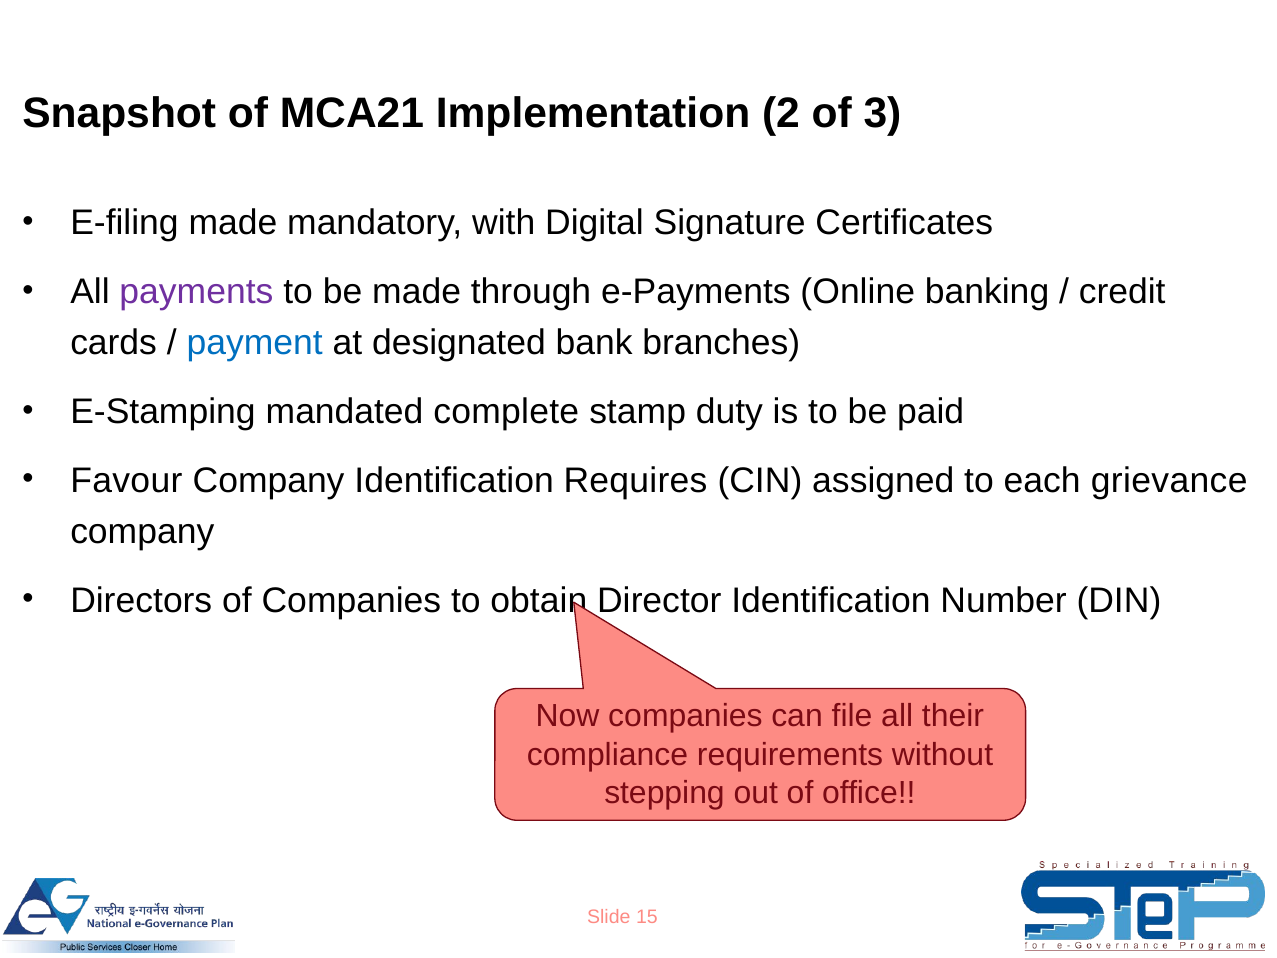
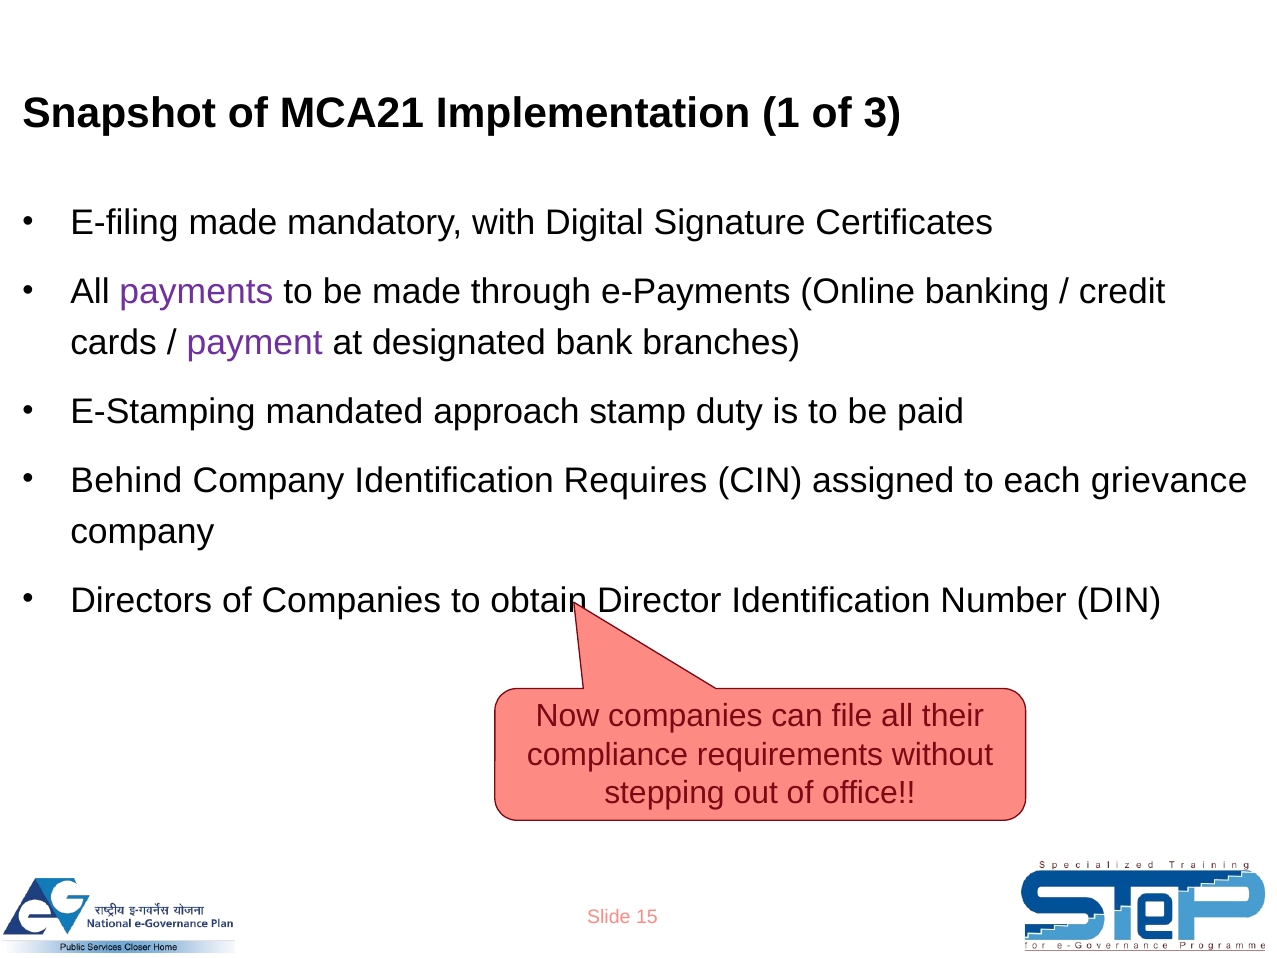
2: 2 -> 1
payment colour: blue -> purple
complete: complete -> approach
Favour: Favour -> Behind
